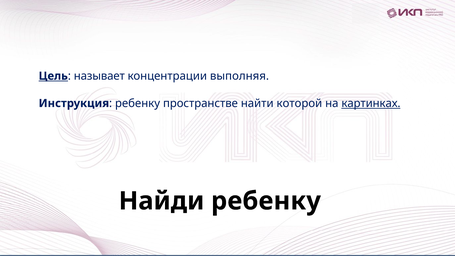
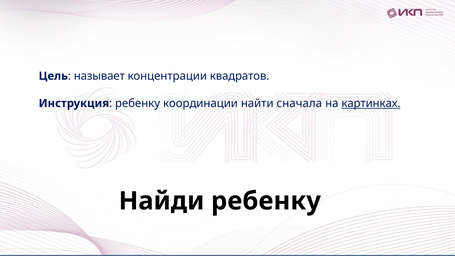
Цель underline: present -> none
выполняя: выполняя -> квадратов
пространстве: пространстве -> координации
которой: которой -> сначала
